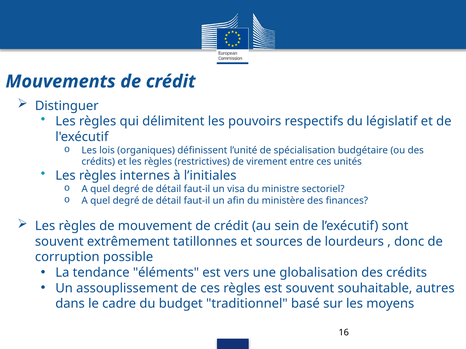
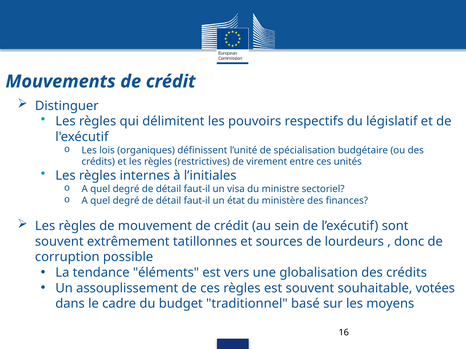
afin: afin -> état
autres: autres -> votées
